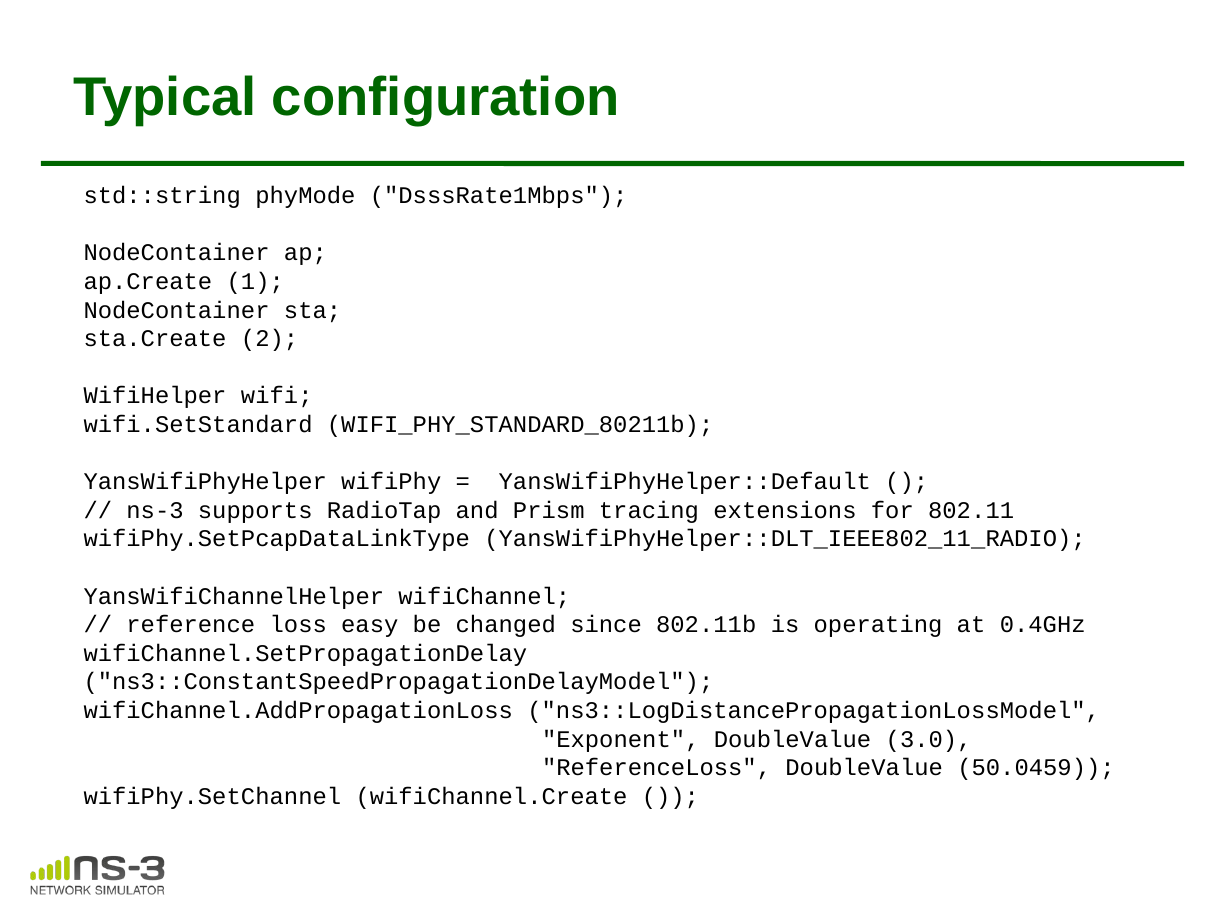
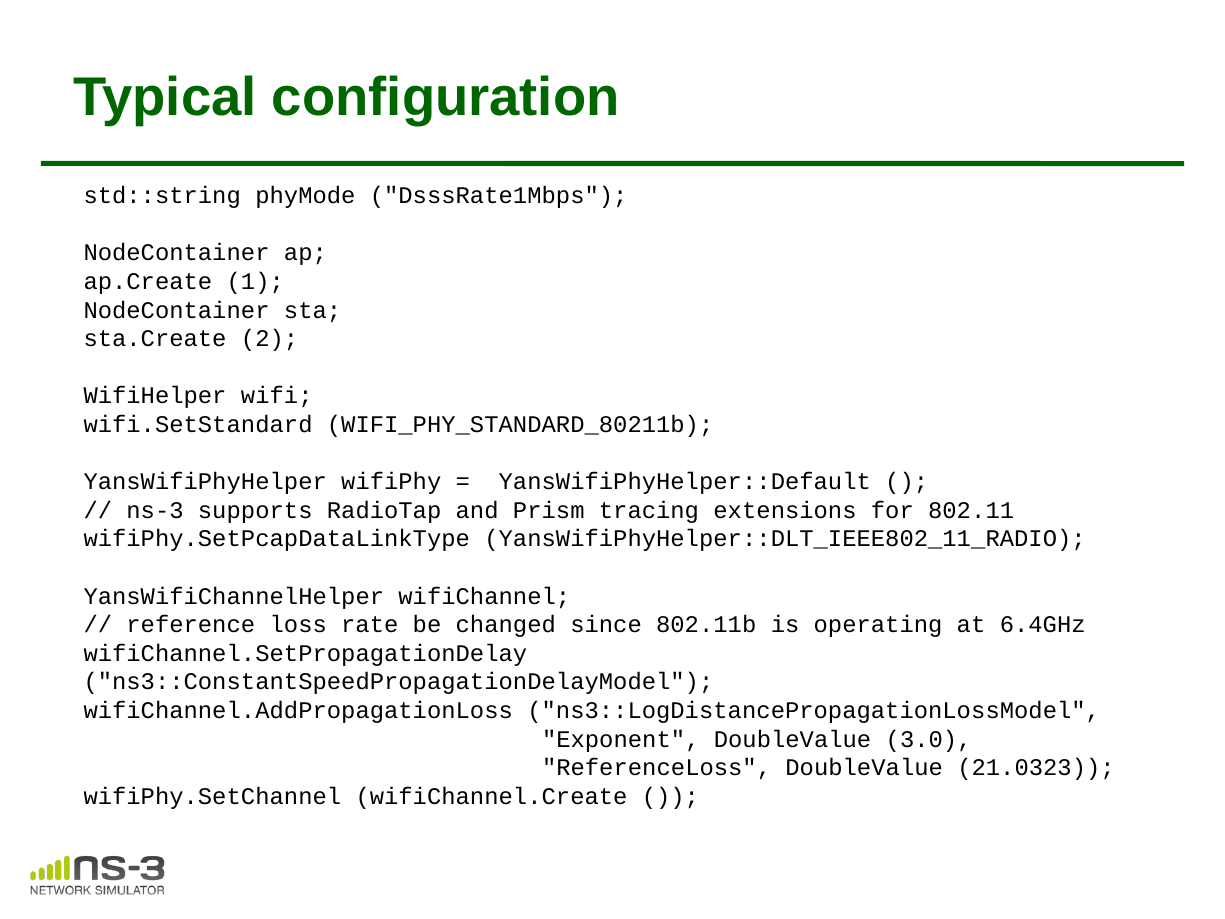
easy: easy -> rate
0.4GHz: 0.4GHz -> 6.4GHz
50.0459: 50.0459 -> 21.0323
